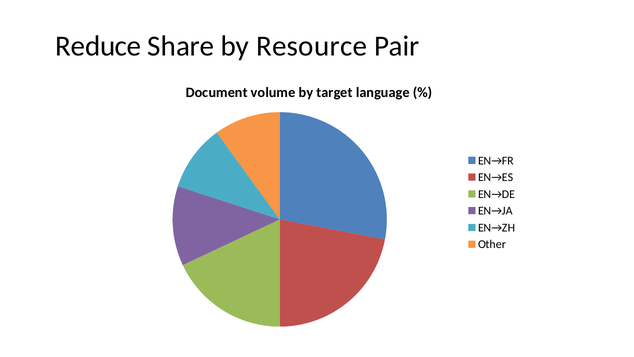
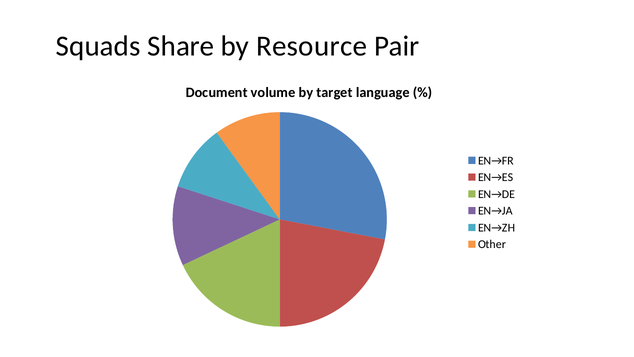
Reduce: Reduce -> Squads
